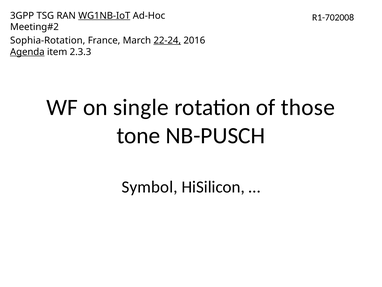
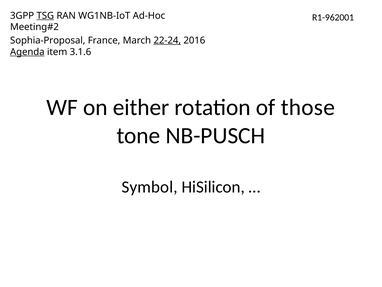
TSG underline: none -> present
WG1NB-IoT underline: present -> none
R1-702008: R1-702008 -> R1-962001
Sophia-Rotation: Sophia-Rotation -> Sophia-Proposal
2.3.3: 2.3.3 -> 3.1.6
single: single -> either
